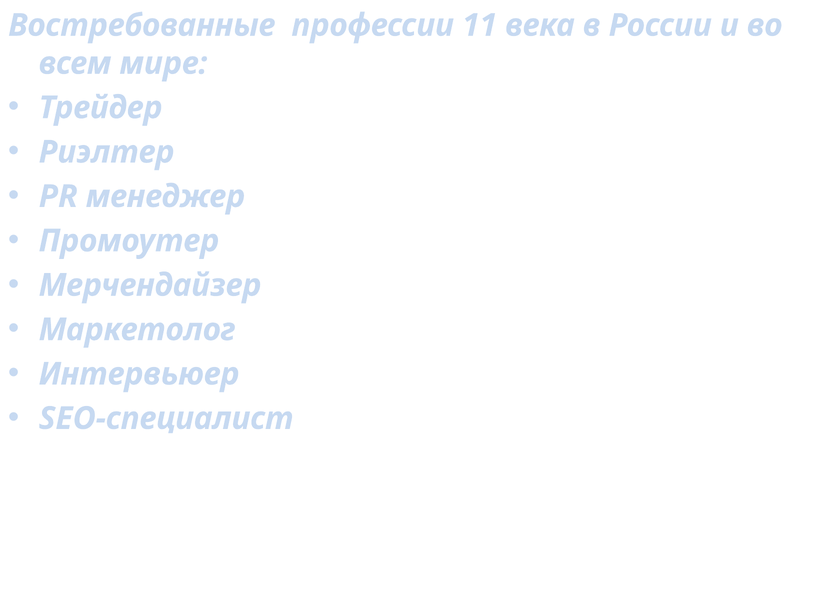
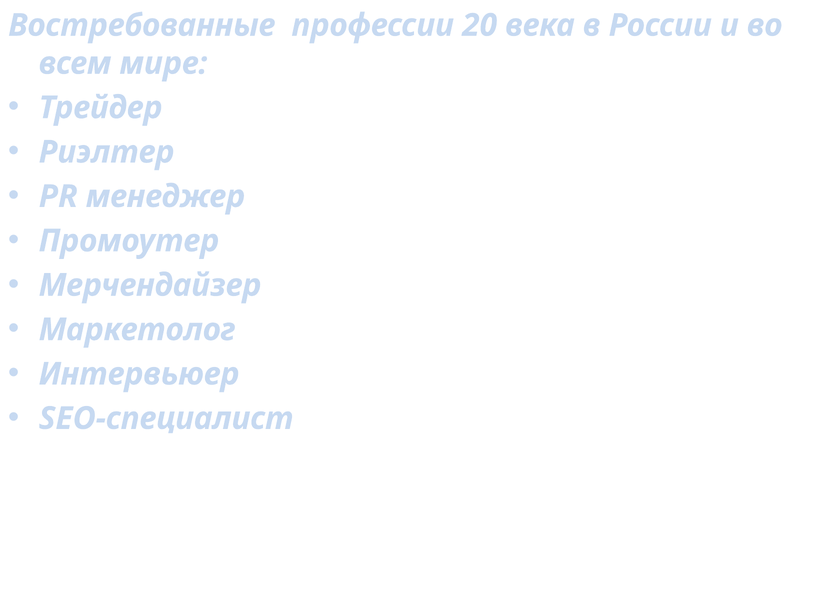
11: 11 -> 20
